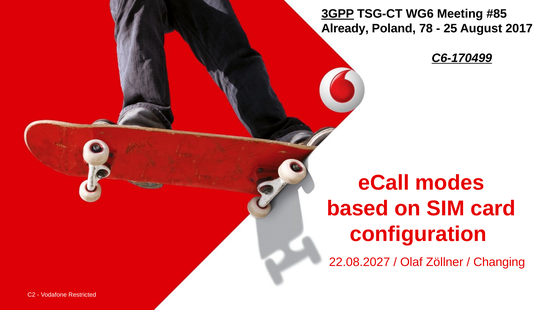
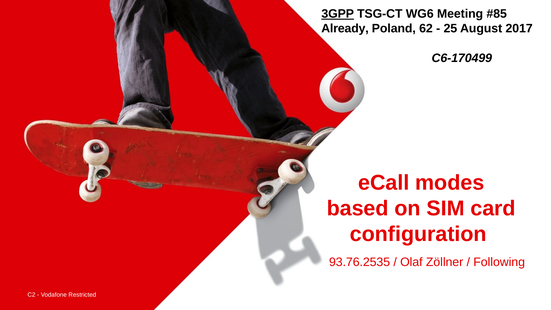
78: 78 -> 62
C6-170499 underline: present -> none
22.08.2027: 22.08.2027 -> 93.76.2535
Changing: Changing -> Following
